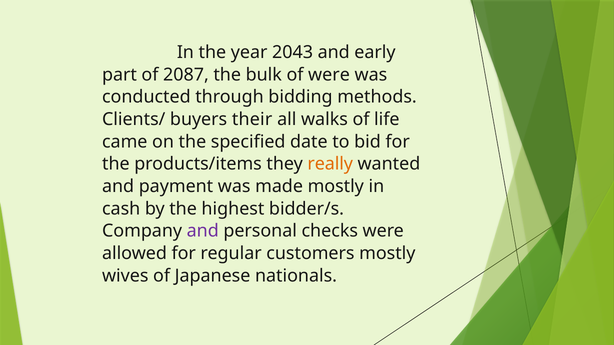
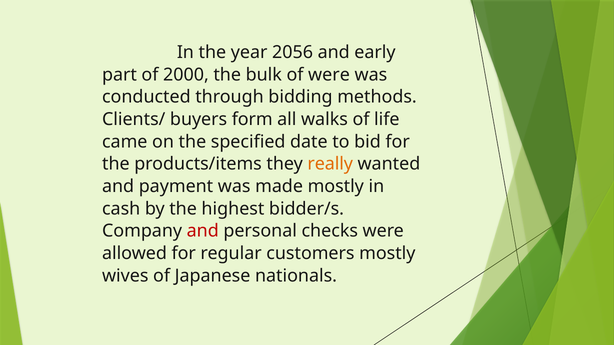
2043: 2043 -> 2056
2087: 2087 -> 2000
their: their -> form
and at (203, 231) colour: purple -> red
